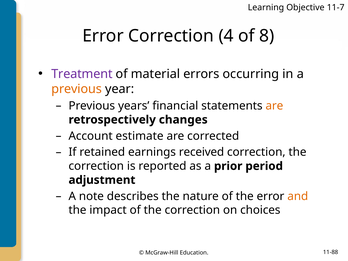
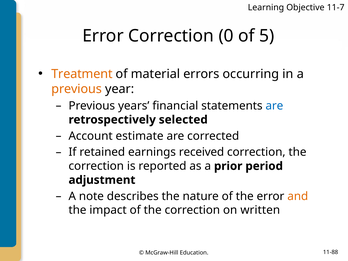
4: 4 -> 0
8: 8 -> 5
Treatment colour: purple -> orange
are at (274, 106) colour: orange -> blue
changes: changes -> selected
choices: choices -> written
